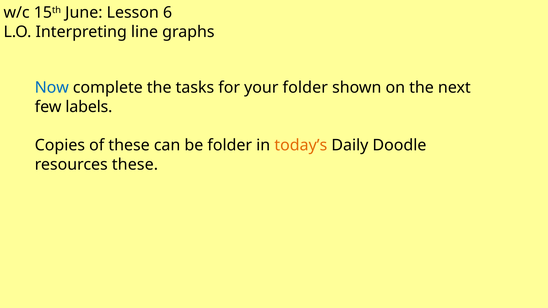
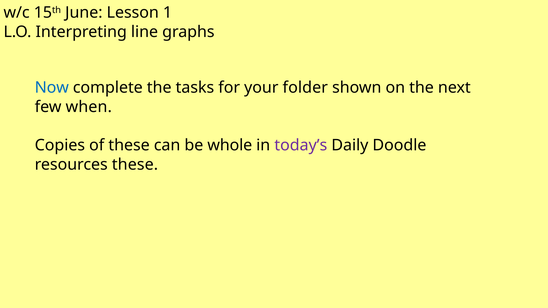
6: 6 -> 1
labels: labels -> when
be folder: folder -> whole
today’s colour: orange -> purple
